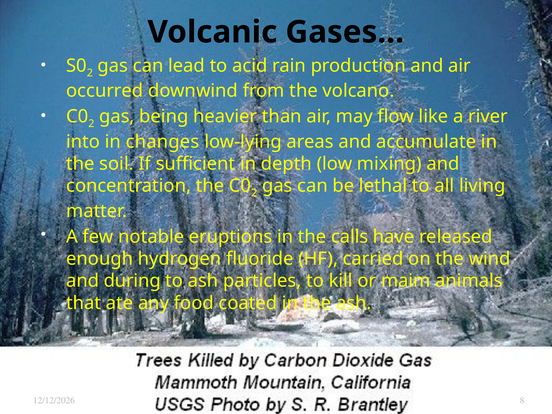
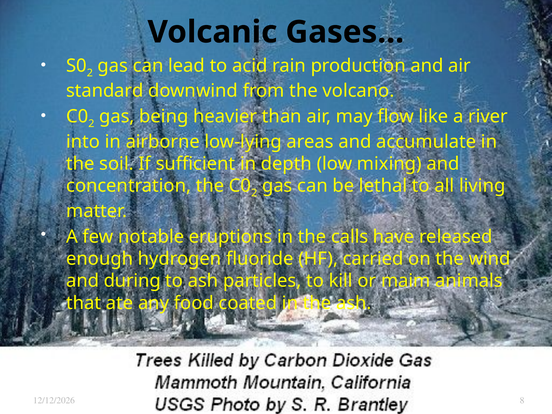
occurred: occurred -> standard
changes: changes -> airborne
